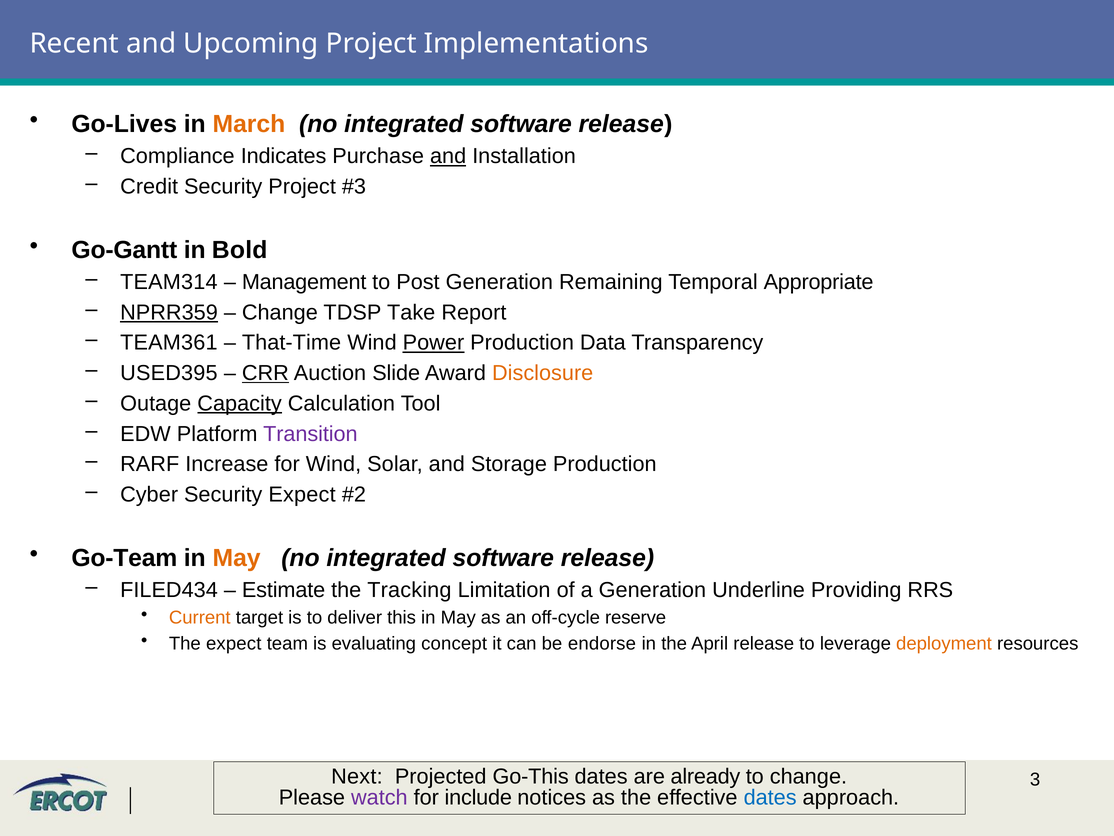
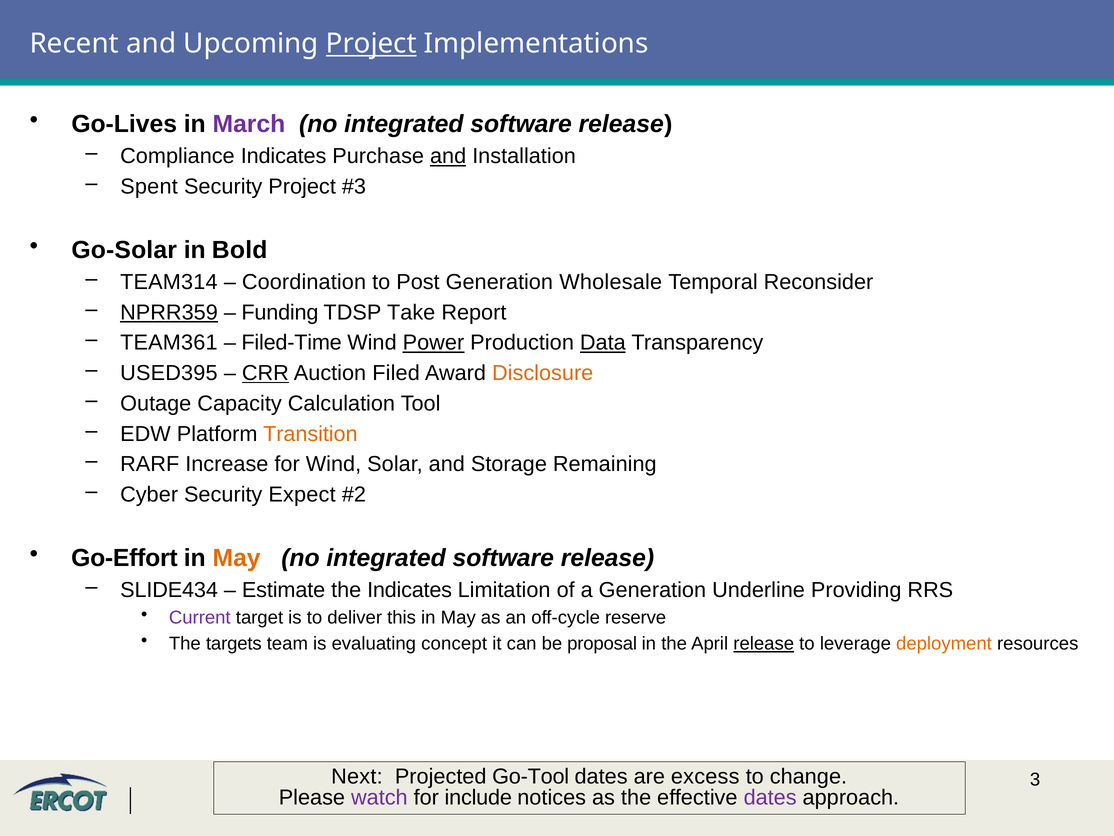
Project at (371, 44) underline: none -> present
March colour: orange -> purple
Credit: Credit -> Spent
Go-Gantt: Go-Gantt -> Go-Solar
Management: Management -> Coordination
Remaining: Remaining -> Wholesale
Appropriate: Appropriate -> Reconsider
Change at (280, 312): Change -> Funding
That-Time: That-Time -> Filed-Time
Data underline: none -> present
Slide: Slide -> Filed
Capacity underline: present -> none
Transition colour: purple -> orange
Storage Production: Production -> Remaining
Go-Team: Go-Team -> Go-Effort
FILED434: FILED434 -> SLIDE434
the Tracking: Tracking -> Indicates
Current colour: orange -> purple
The expect: expect -> targets
endorse: endorse -> proposal
release at (764, 643) underline: none -> present
Go-This: Go-This -> Go-Tool
already: already -> excess
dates at (770, 797) colour: blue -> purple
